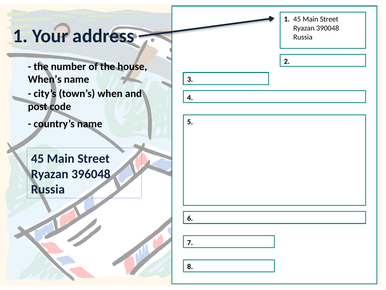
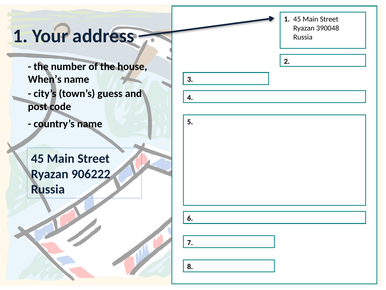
when: when -> guess
396048: 396048 -> 906222
